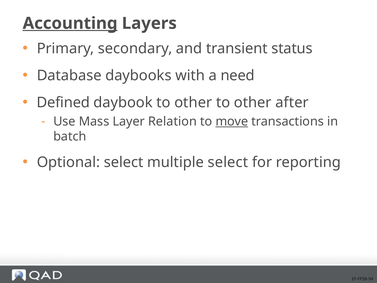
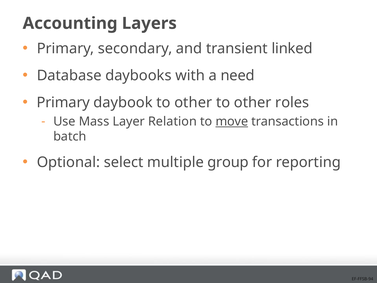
Accounting underline: present -> none
status: status -> linked
Defined at (63, 103): Defined -> Primary
after: after -> roles
multiple select: select -> group
